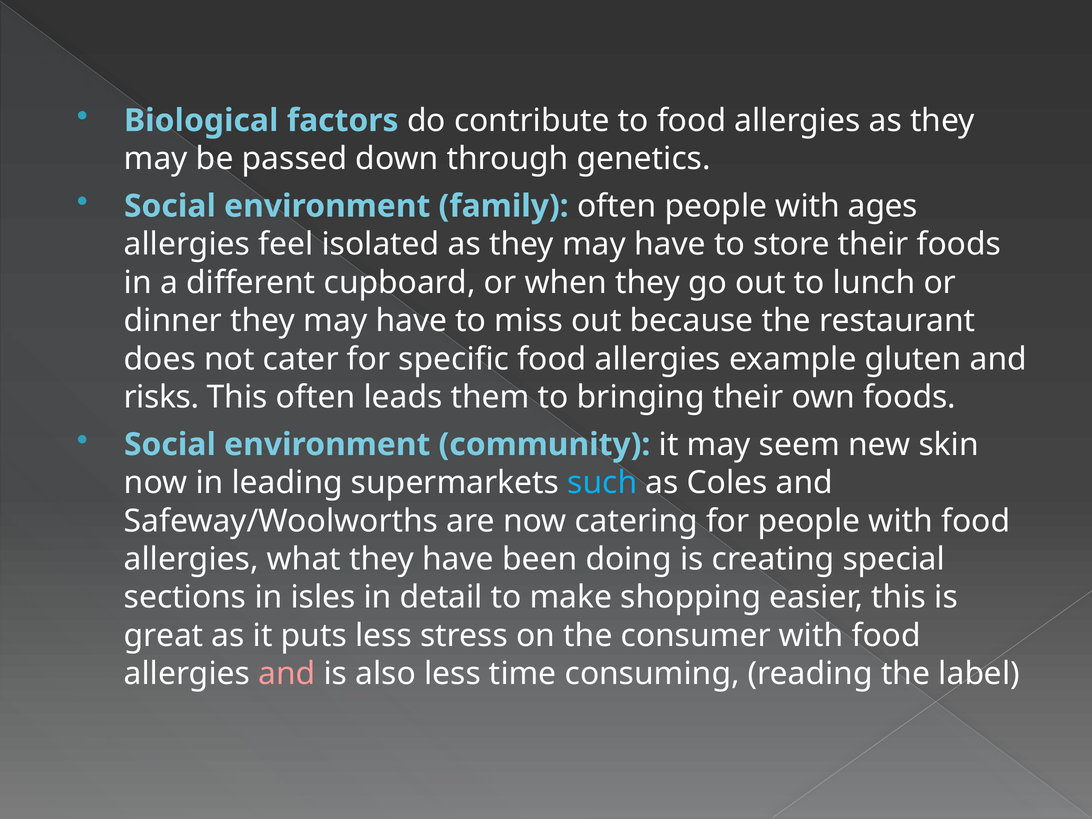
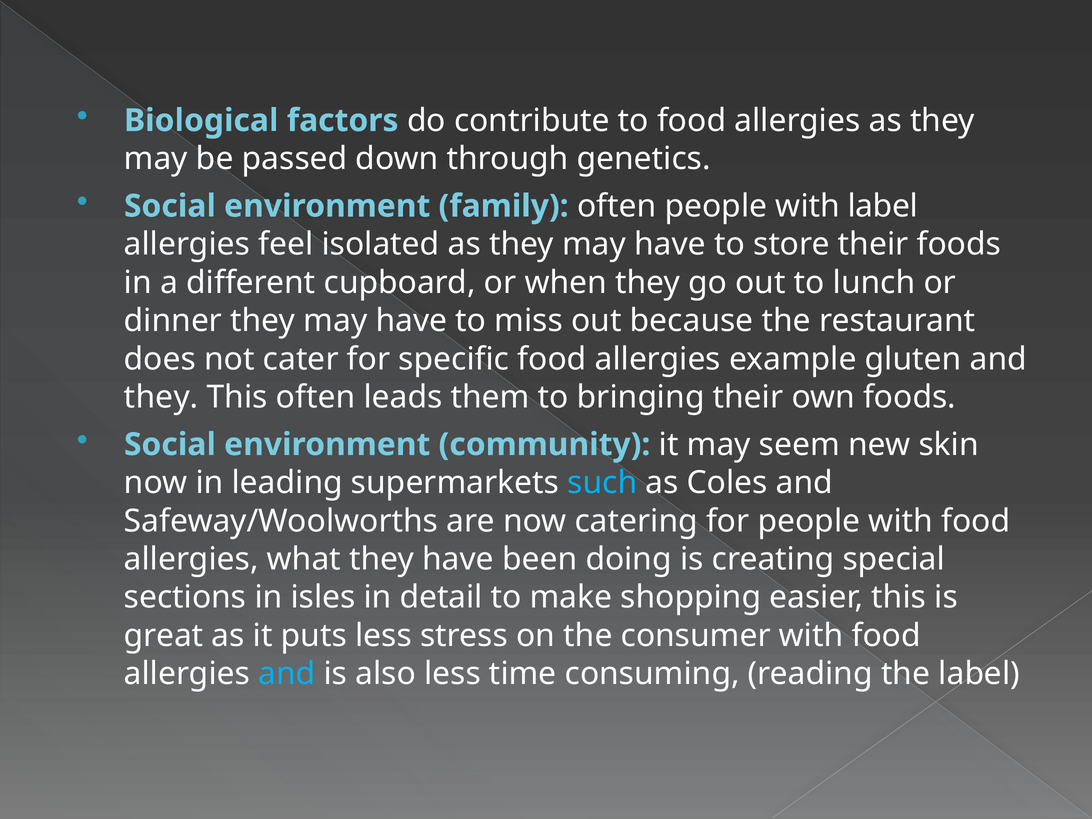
with ages: ages -> label
risks at (161, 397): risks -> they
and at (287, 674) colour: pink -> light blue
